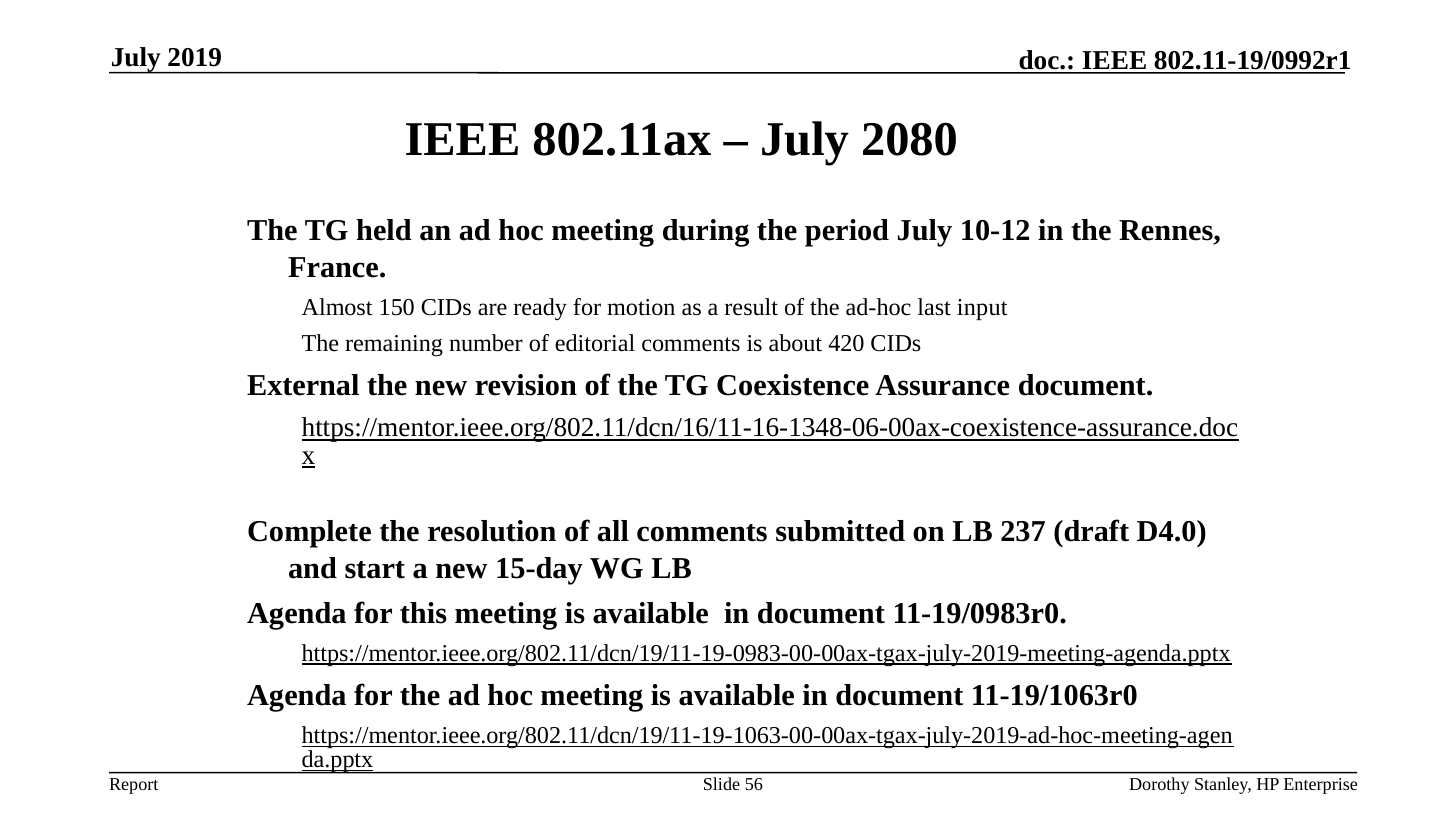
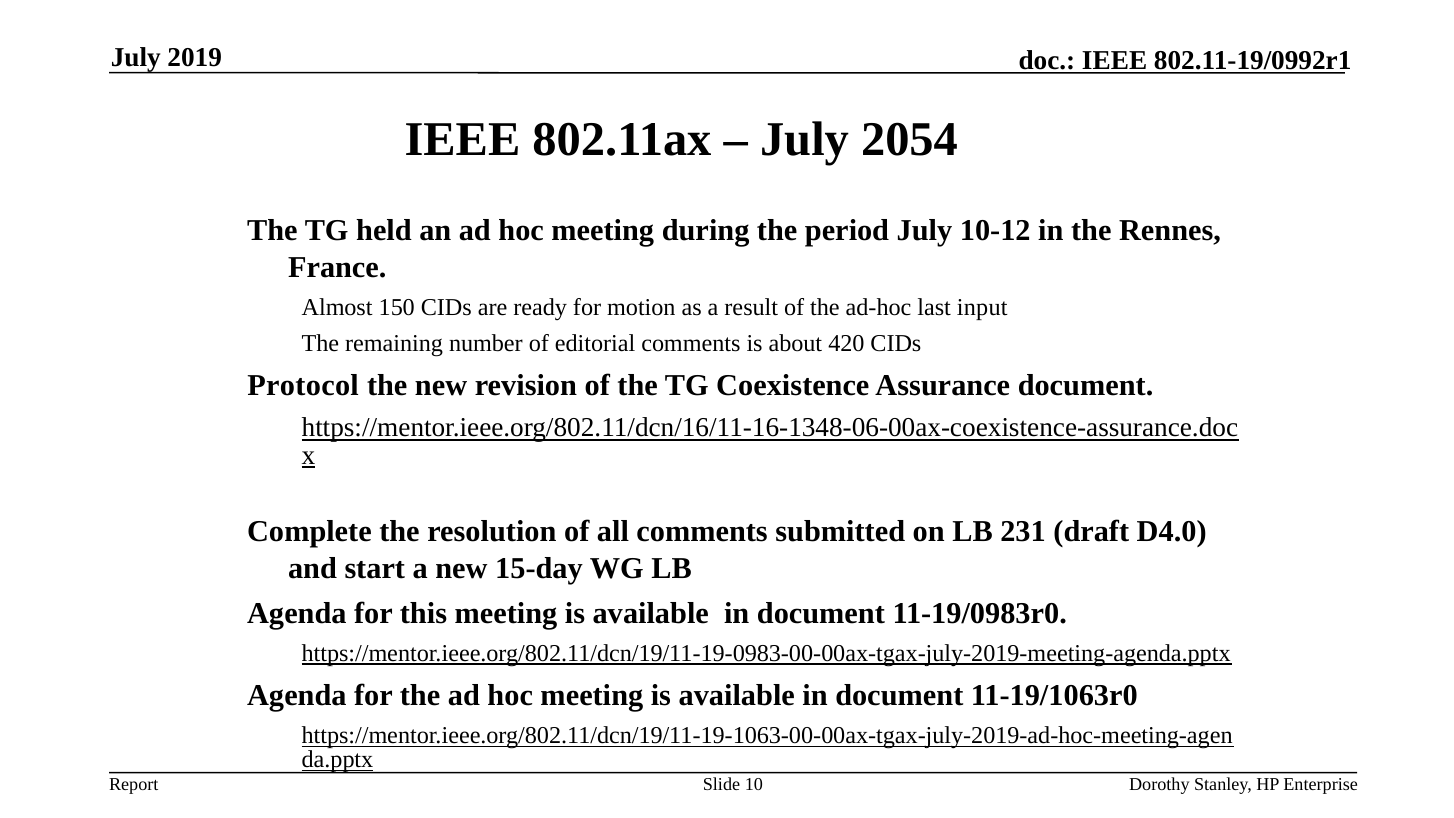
2080: 2080 -> 2054
External: External -> Protocol
237: 237 -> 231
56: 56 -> 10
